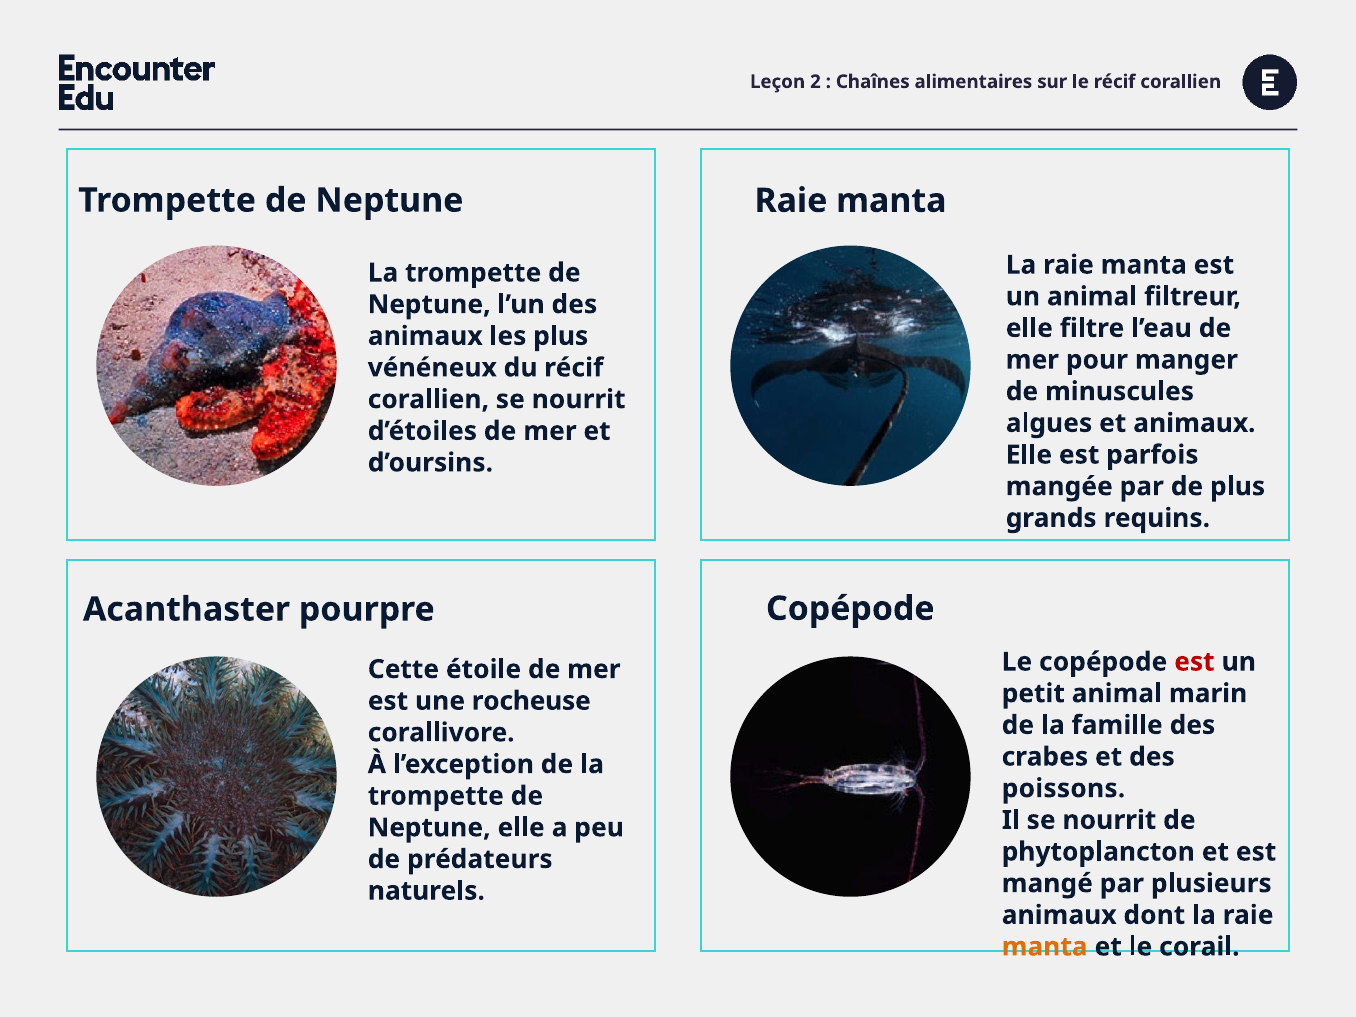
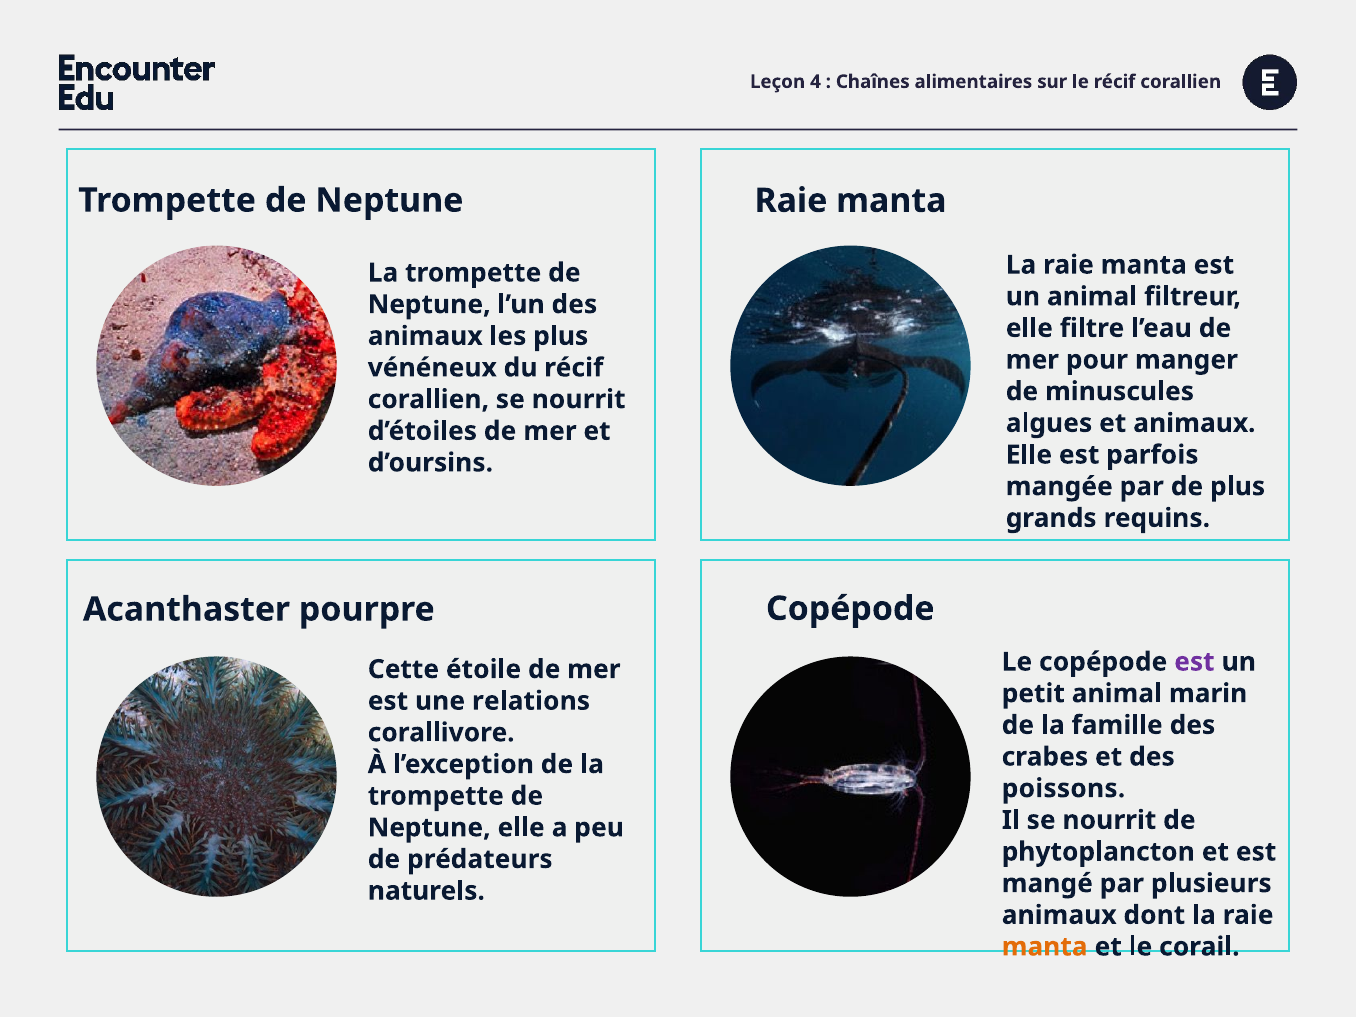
2: 2 -> 4
est at (1194, 662) colour: red -> purple
rocheuse: rocheuse -> relations
